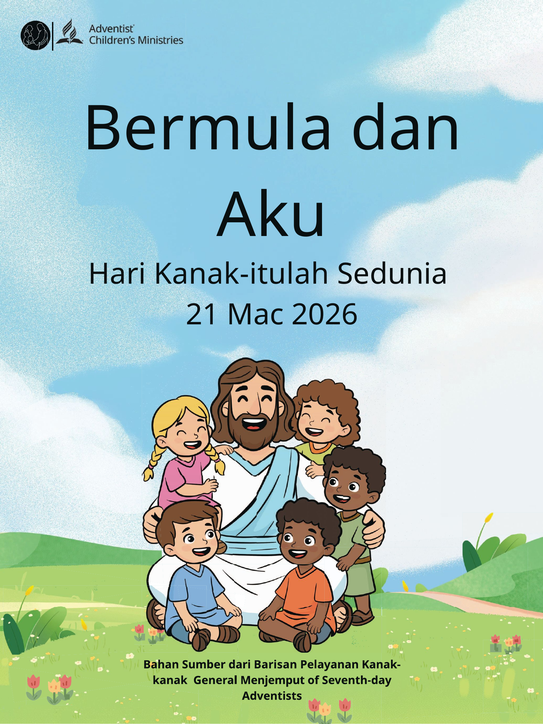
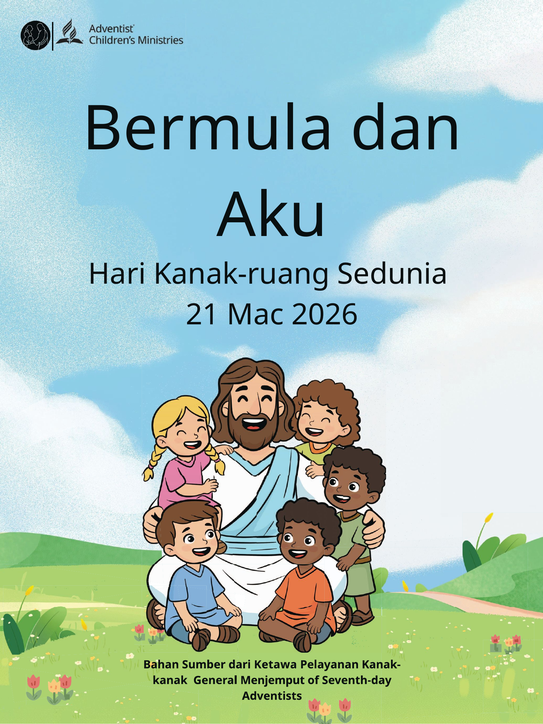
Kanak-itulah: Kanak-itulah -> Kanak-ruang
Barisan: Barisan -> Ketawa
